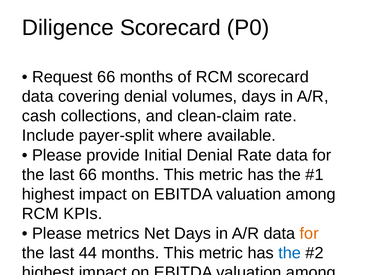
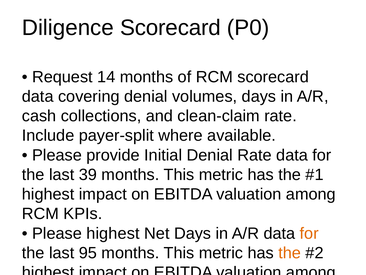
Request 66: 66 -> 14
last 66: 66 -> 39
Please metrics: metrics -> highest
44: 44 -> 95
the at (290, 252) colour: blue -> orange
